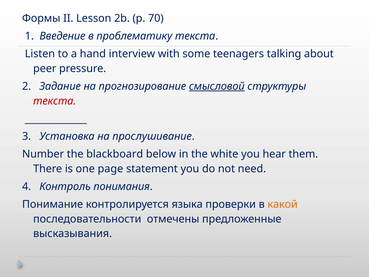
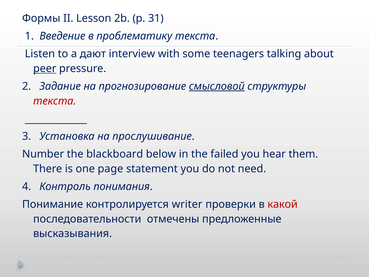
70: 70 -> 31
hand: hand -> дают
peer underline: none -> present
white: white -> failed
языка: языка -> writer
какой colour: orange -> red
